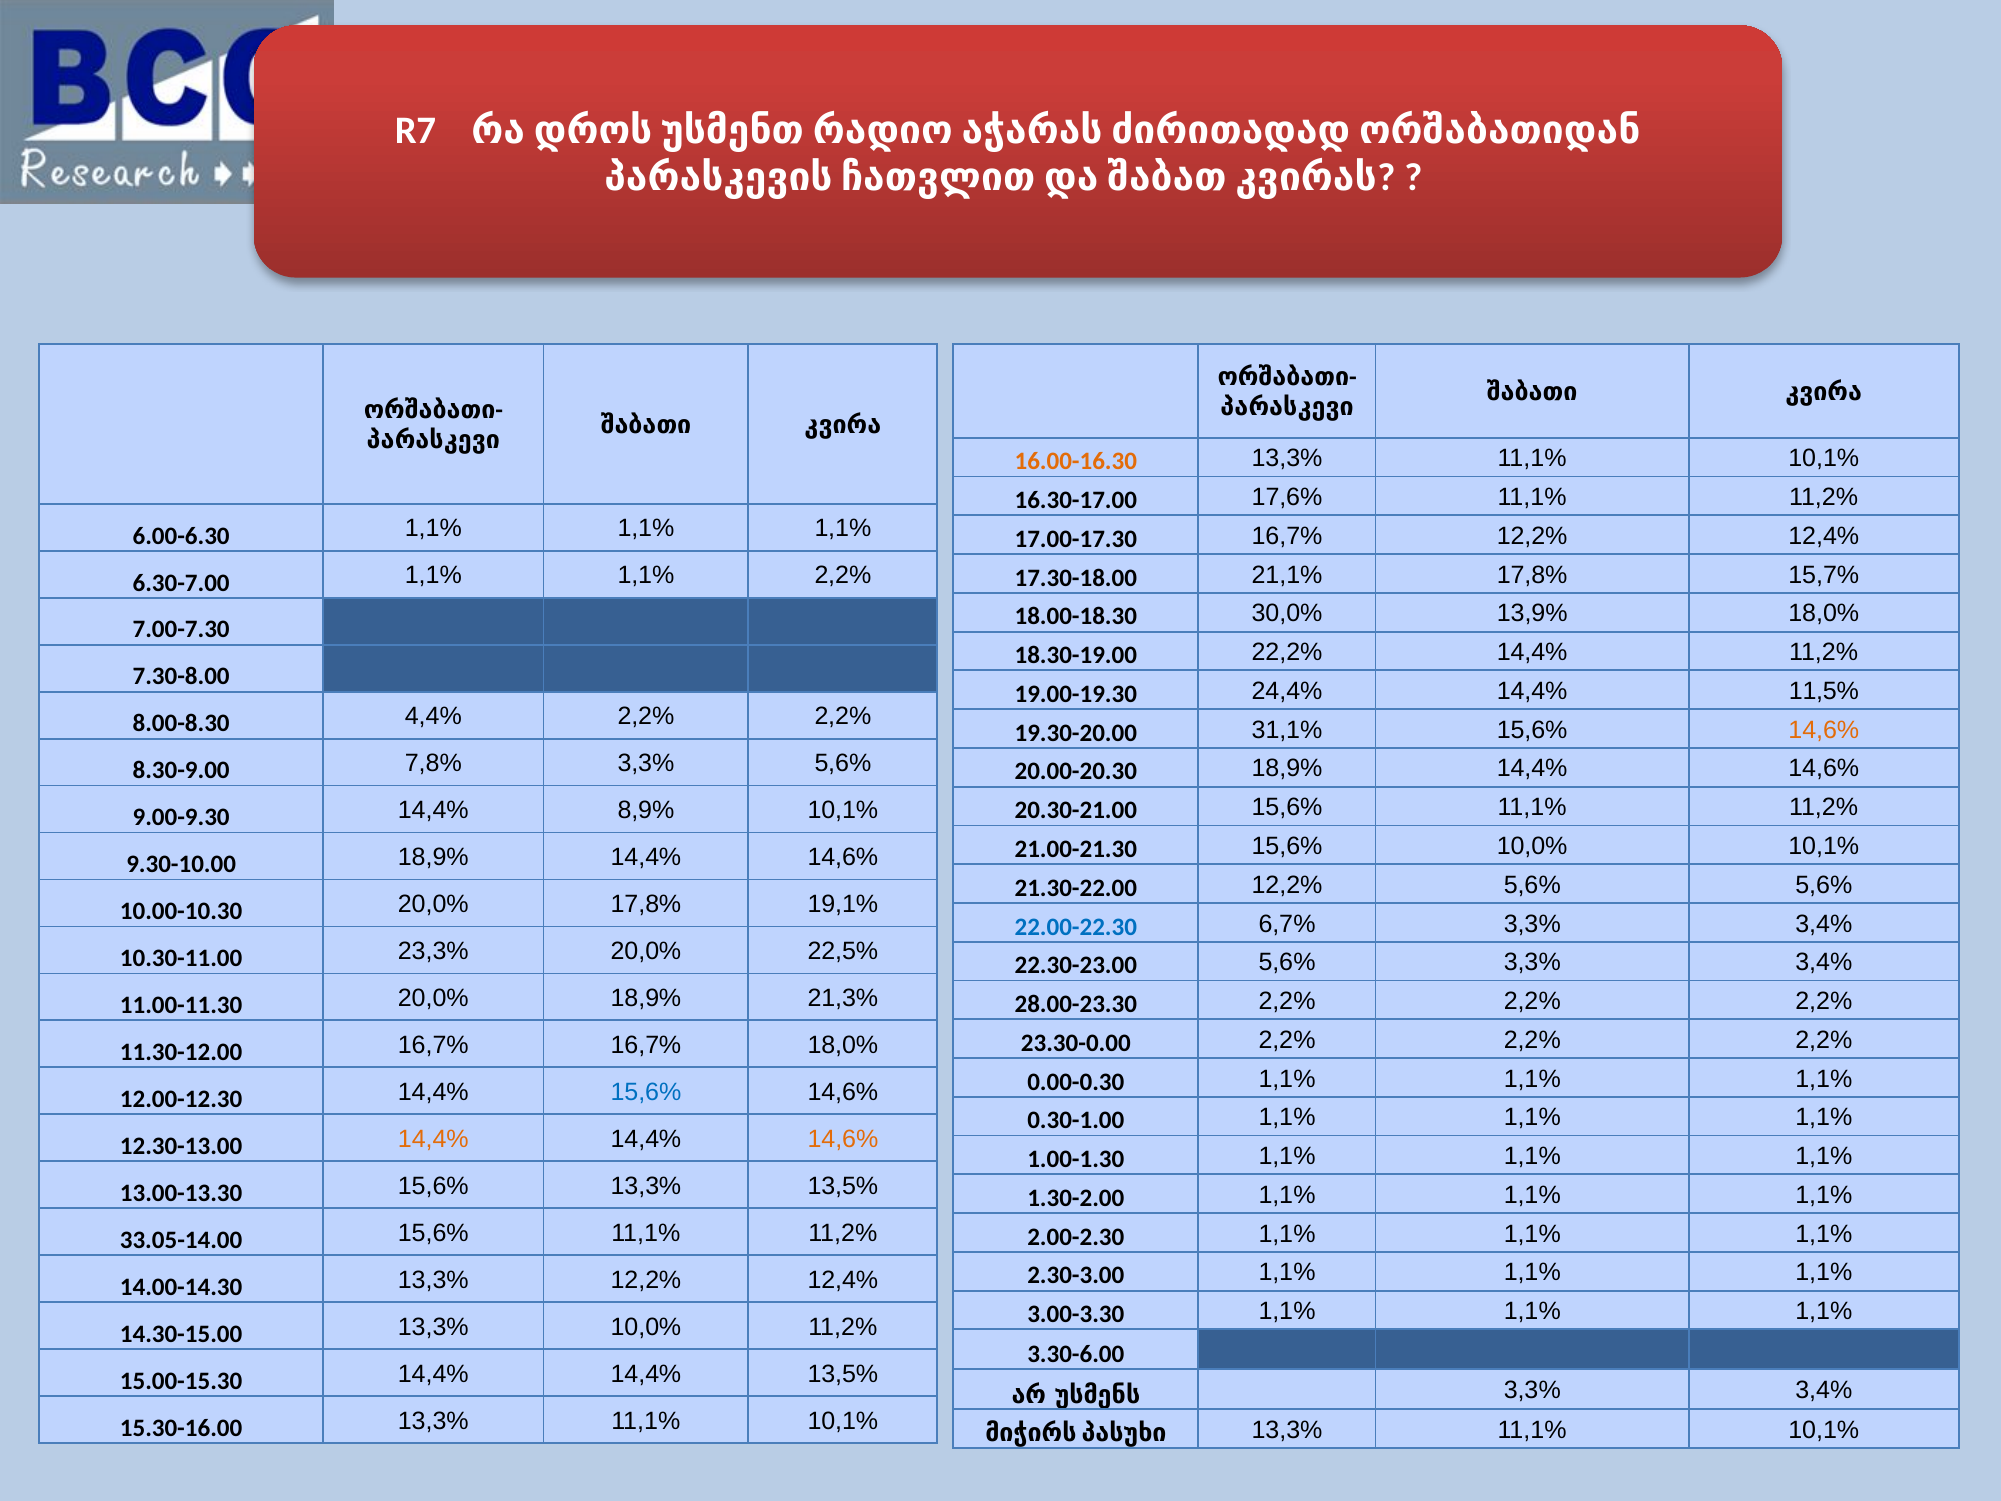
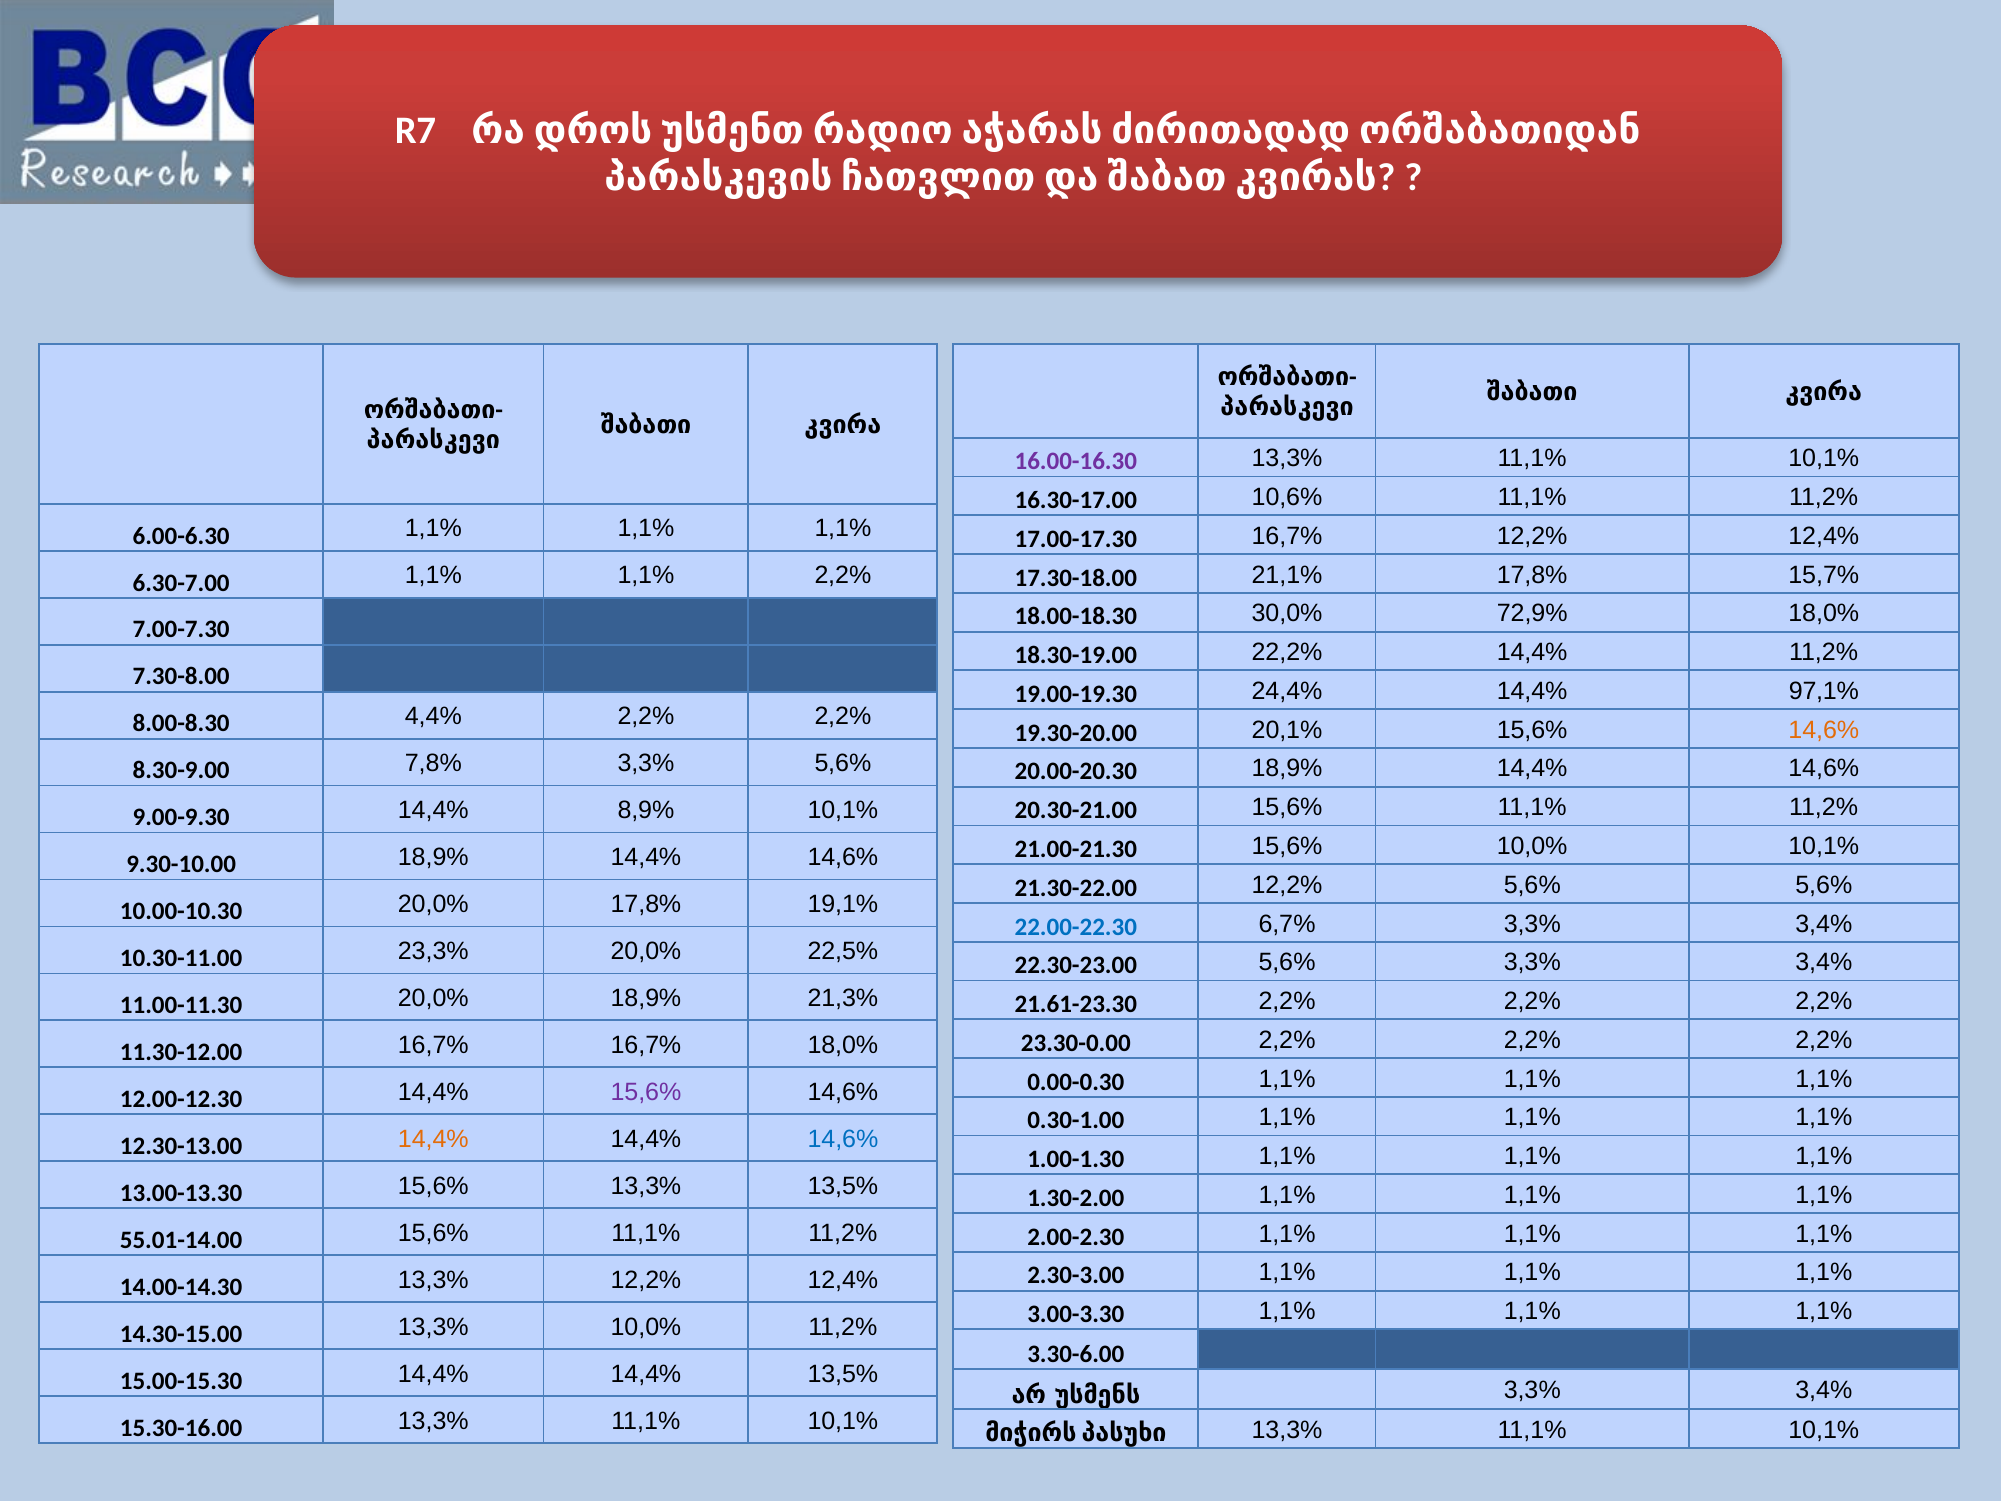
16.00-16.30 colour: orange -> purple
17,6%: 17,6% -> 10,6%
13,9%: 13,9% -> 72,9%
11,5%: 11,5% -> 97,1%
31,1%: 31,1% -> 20,1%
28.00-23.30: 28.00-23.30 -> 21.61-23.30
15,6% at (646, 1092) colour: blue -> purple
14,6% at (843, 1139) colour: orange -> blue
33.05-14.00: 33.05-14.00 -> 55.01-14.00
